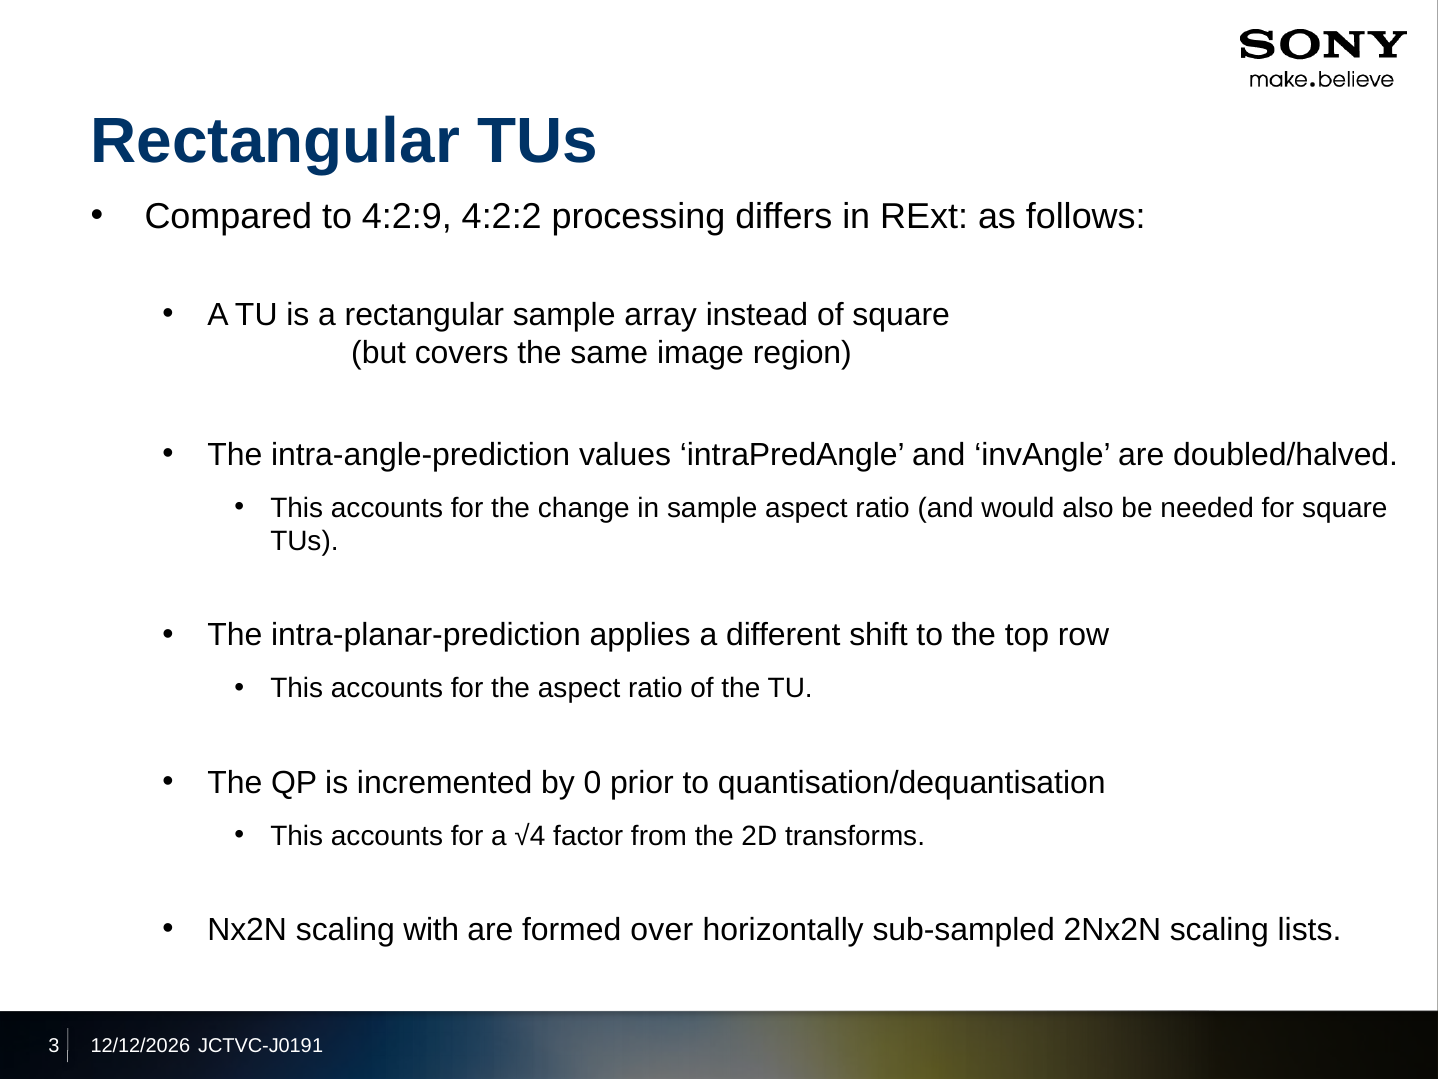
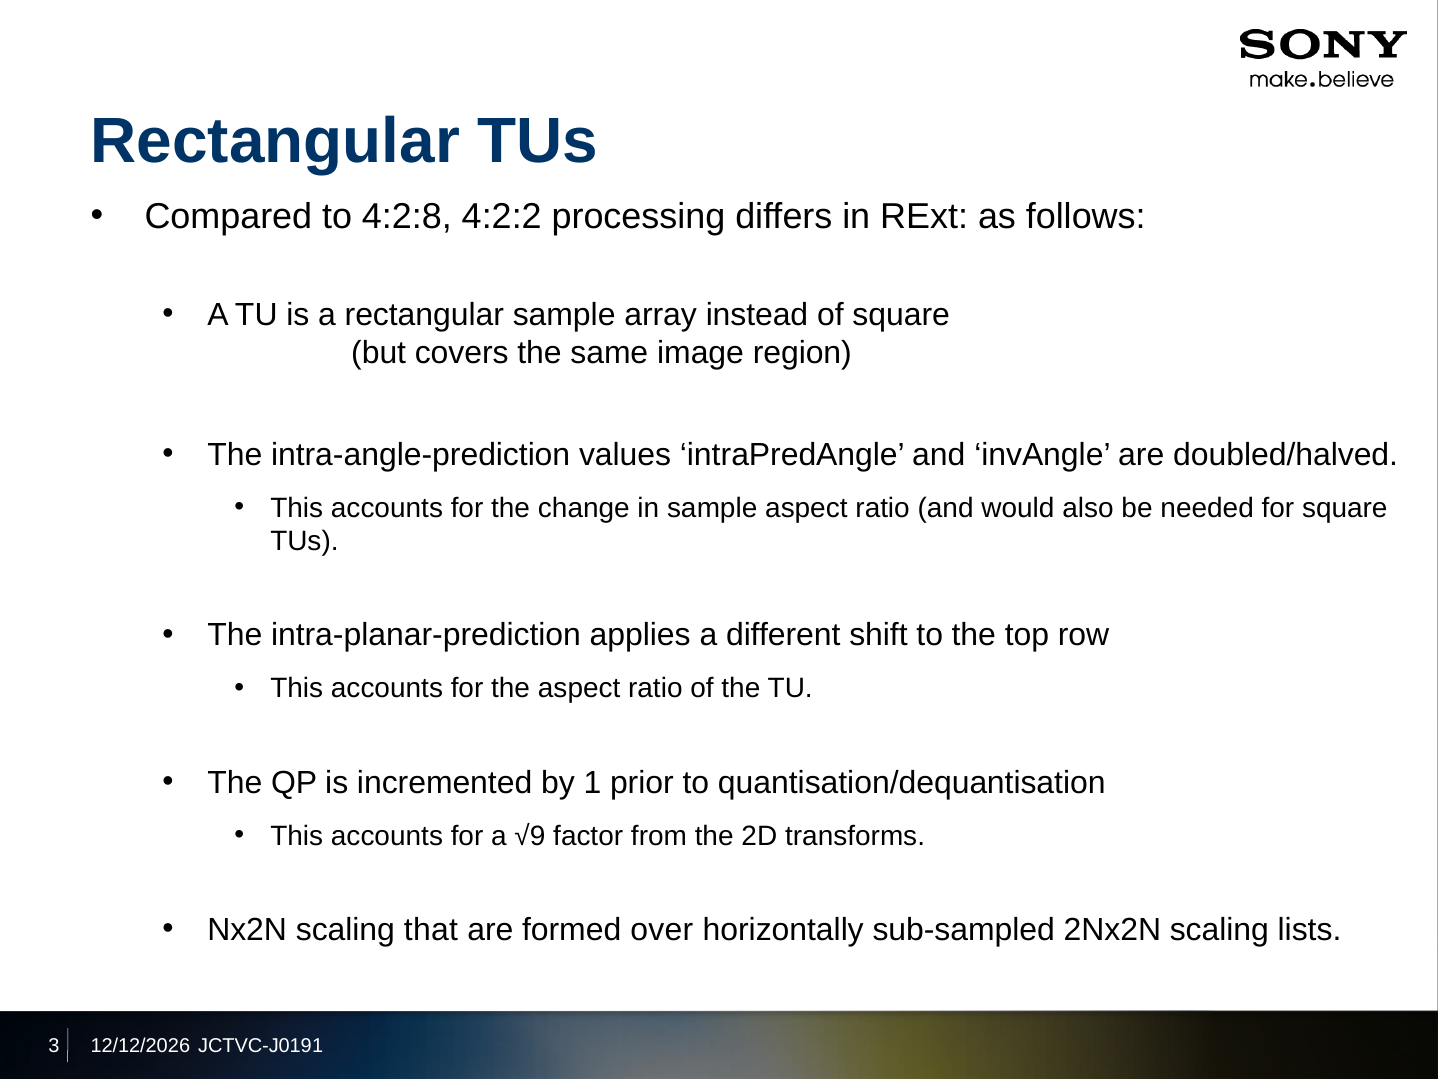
4:2:9: 4:2:9 -> 4:2:8
0: 0 -> 1
√4: √4 -> √9
with: with -> that
